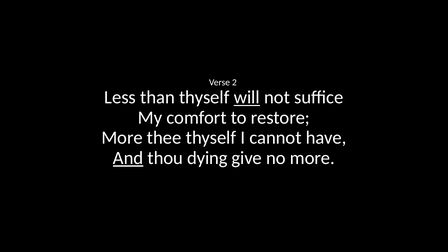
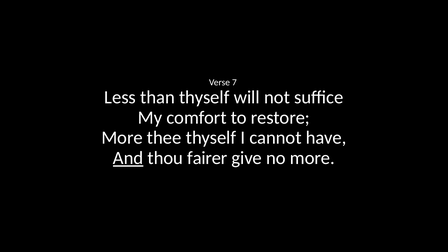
2: 2 -> 7
will underline: present -> none
dying: dying -> fairer
